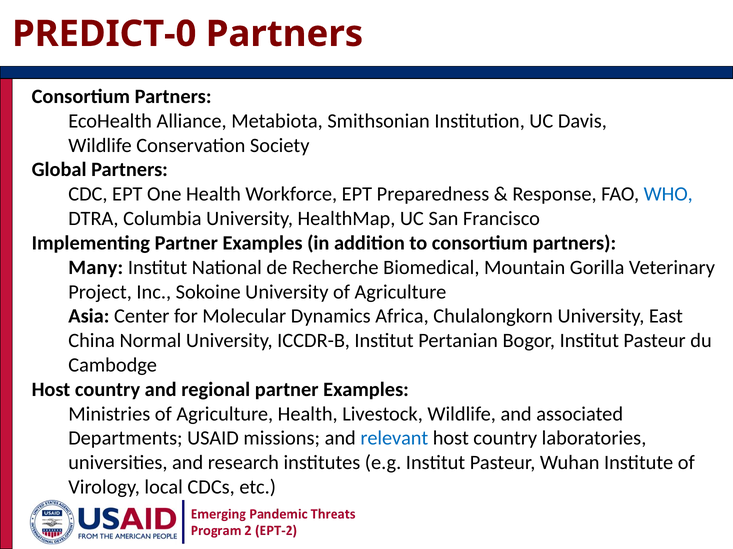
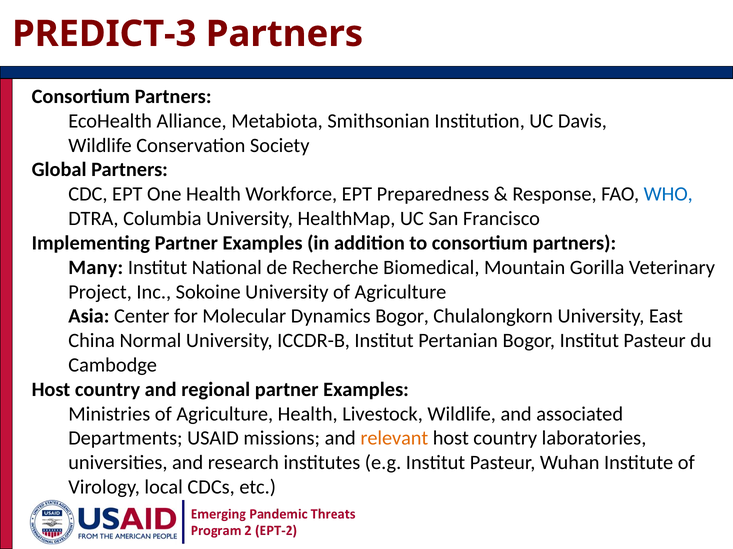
PREDICT-0: PREDICT-0 -> PREDICT-3
Dynamics Africa: Africa -> Bogor
relevant colour: blue -> orange
